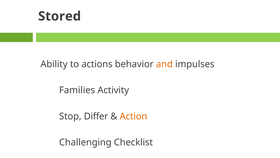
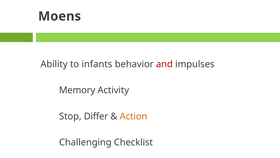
Stored: Stored -> Moens
actions: actions -> infants
and colour: orange -> red
Families: Families -> Memory
